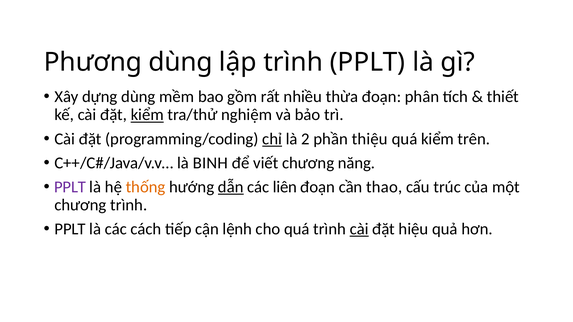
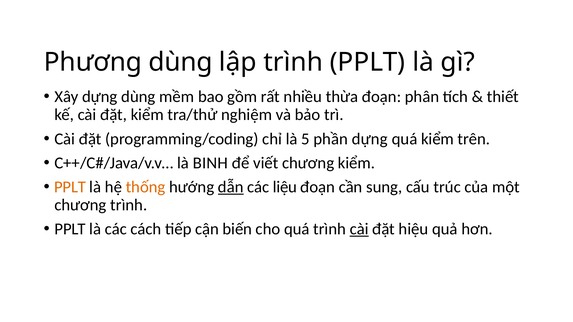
kiểm at (147, 115) underline: present -> none
chỉ underline: present -> none
2: 2 -> 5
phần thiệu: thiệu -> dựng
chương năng: năng -> kiểm
PPLT at (70, 187) colour: purple -> orange
liên: liên -> liệu
thao: thao -> sung
lệnh: lệnh -> biến
